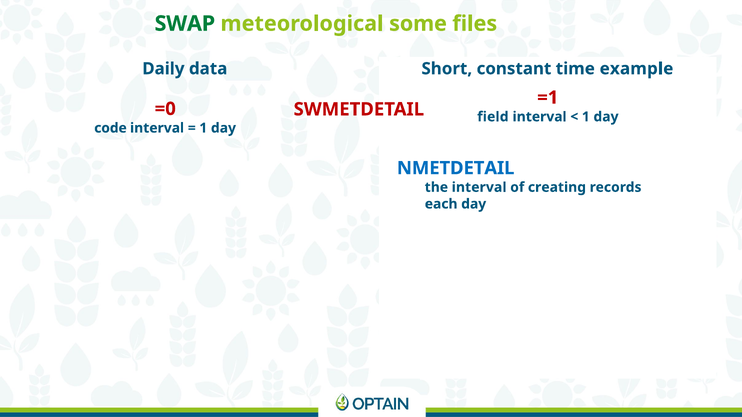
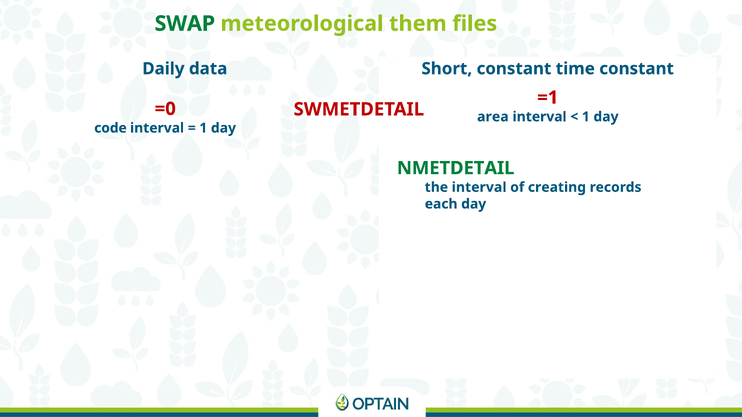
some: some -> them
time example: example -> constant
field: field -> area
NMETDETAIL colour: blue -> green
